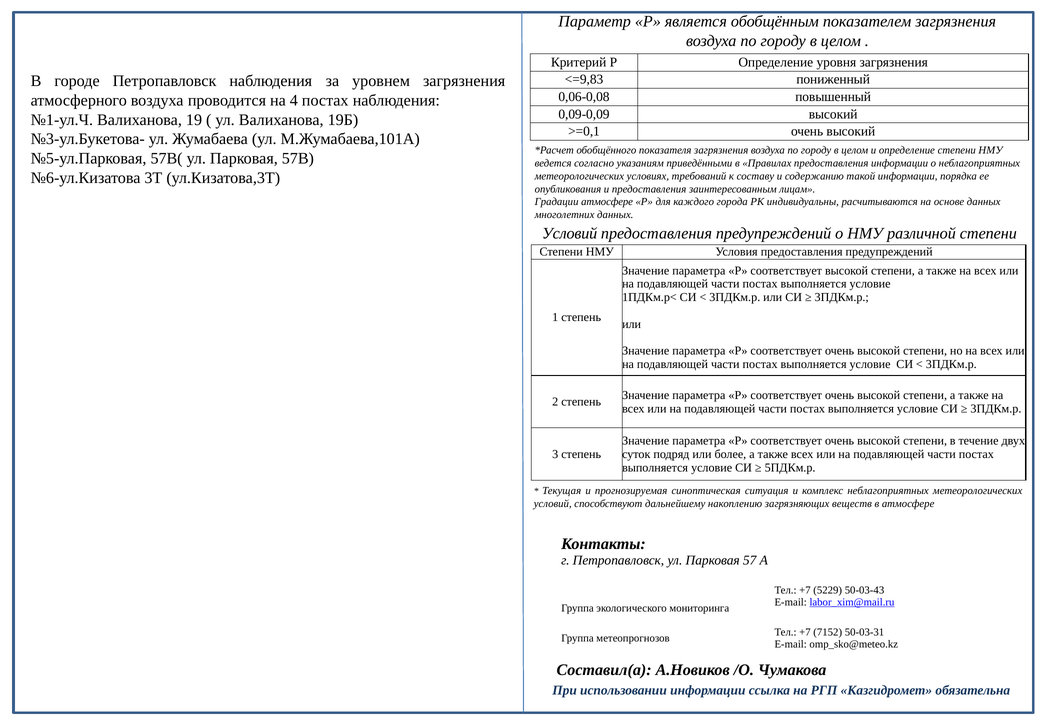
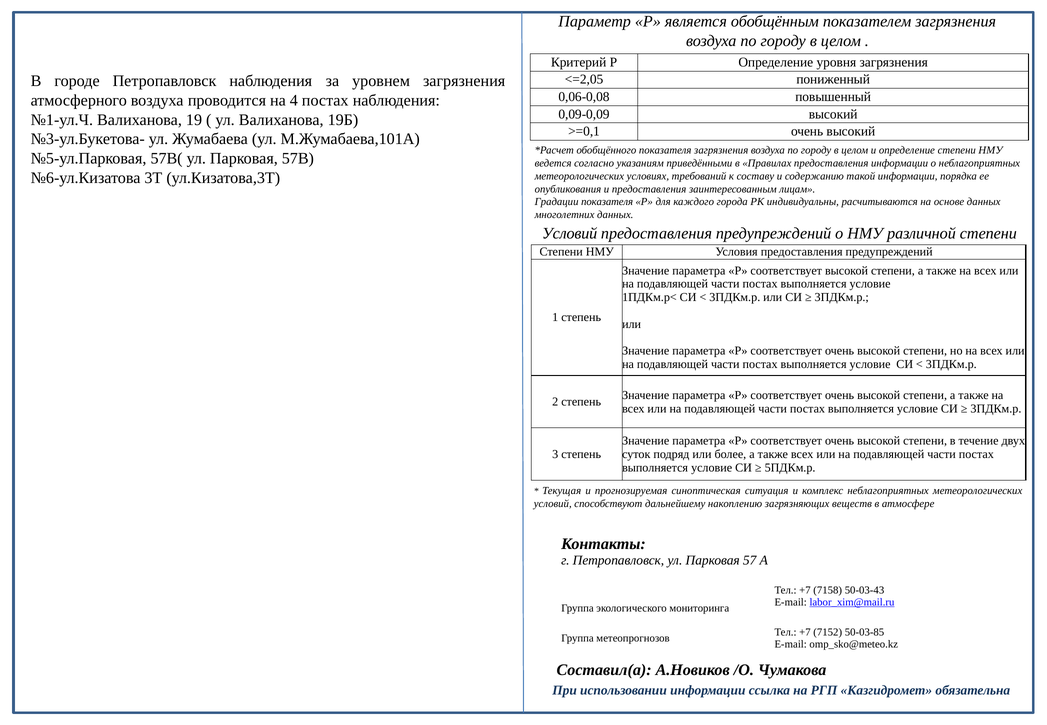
<=9,83: <=9,83 -> <=2,05
Градации атмосфере: атмосфере -> показателя
5229: 5229 -> 7158
50-03-31: 50-03-31 -> 50-03-85
